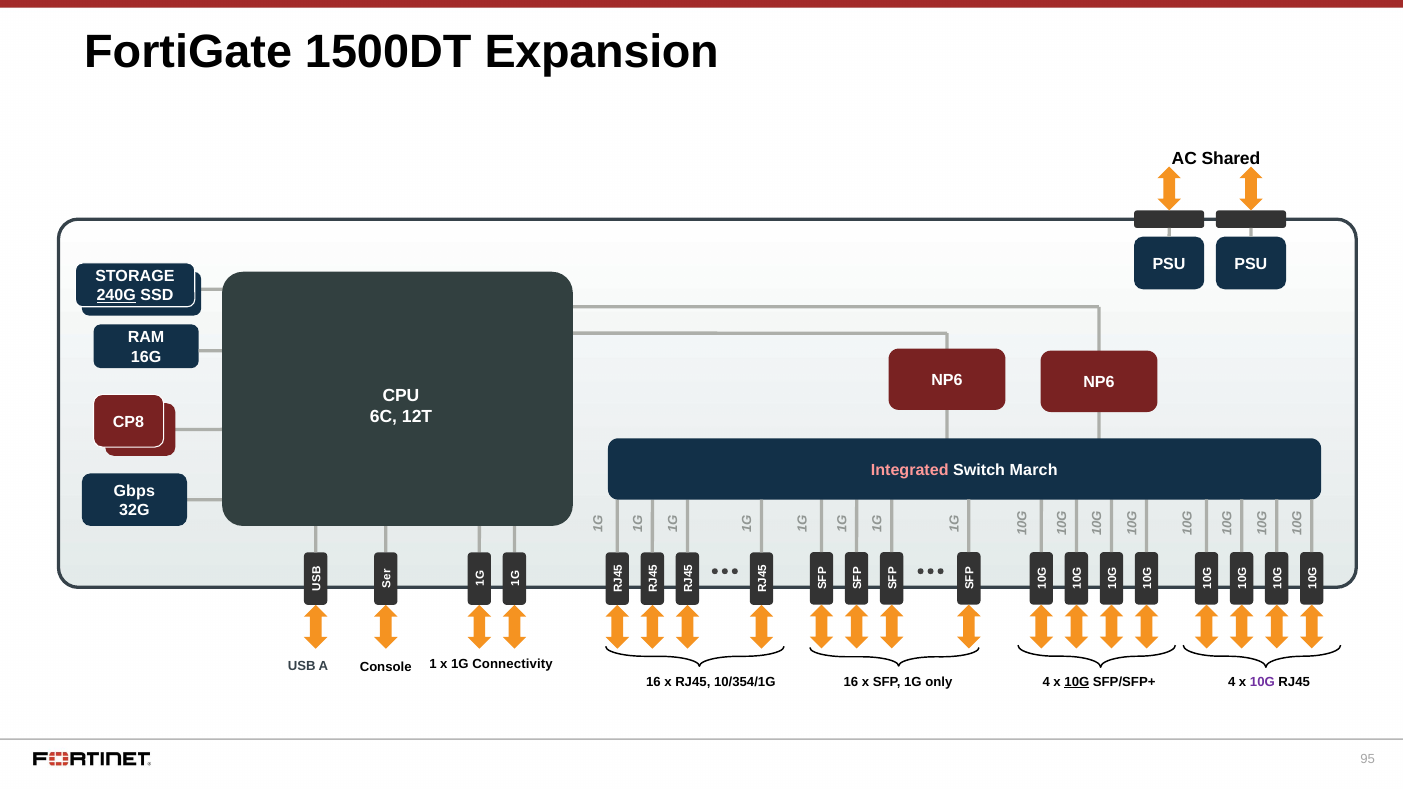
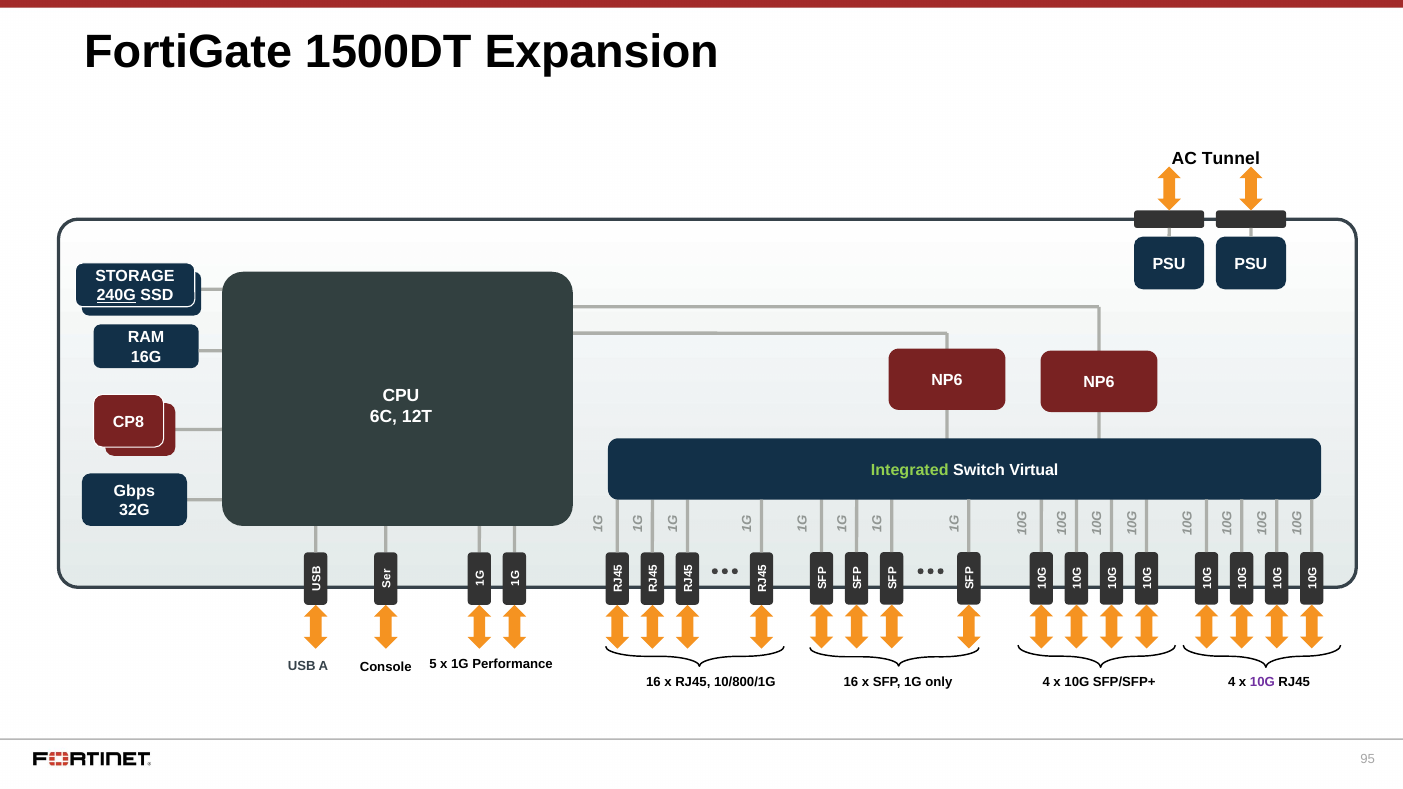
Shared: Shared -> Tunnel
Integrated colour: pink -> light green
March: March -> Virtual
Console 1: 1 -> 5
Connectivity: Connectivity -> Performance
10/354/1G: 10/354/1G -> 10/800/1G
10G at (1077, 682) underline: present -> none
